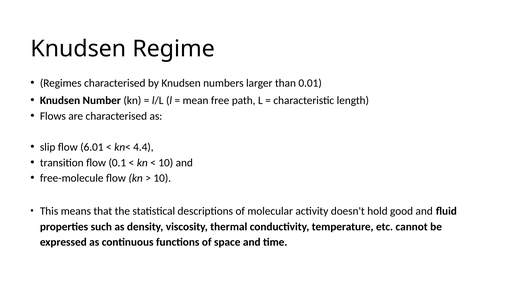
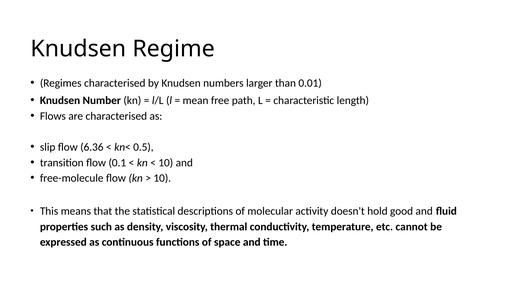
6.01: 6.01 -> 6.36
4.4: 4.4 -> 0.5
